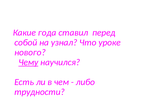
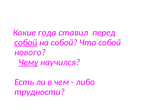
собой at (26, 43) underline: none -> present
на узнал: узнал -> собой
Что уроке: уроке -> собой
